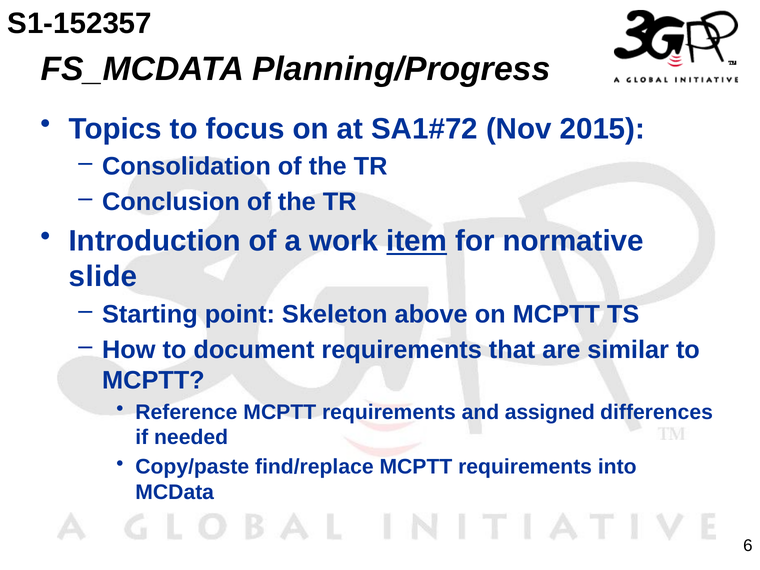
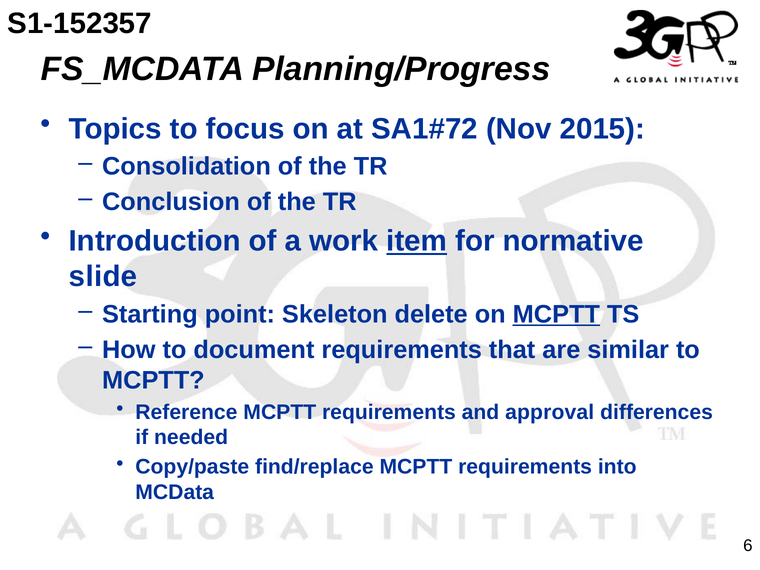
above: above -> delete
MCPTT at (556, 314) underline: none -> present
assigned: assigned -> approval
